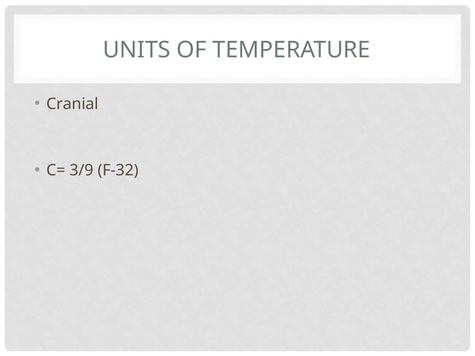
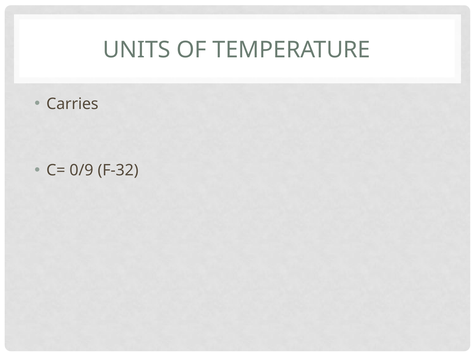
Cranial: Cranial -> Carries
3/9: 3/9 -> 0/9
